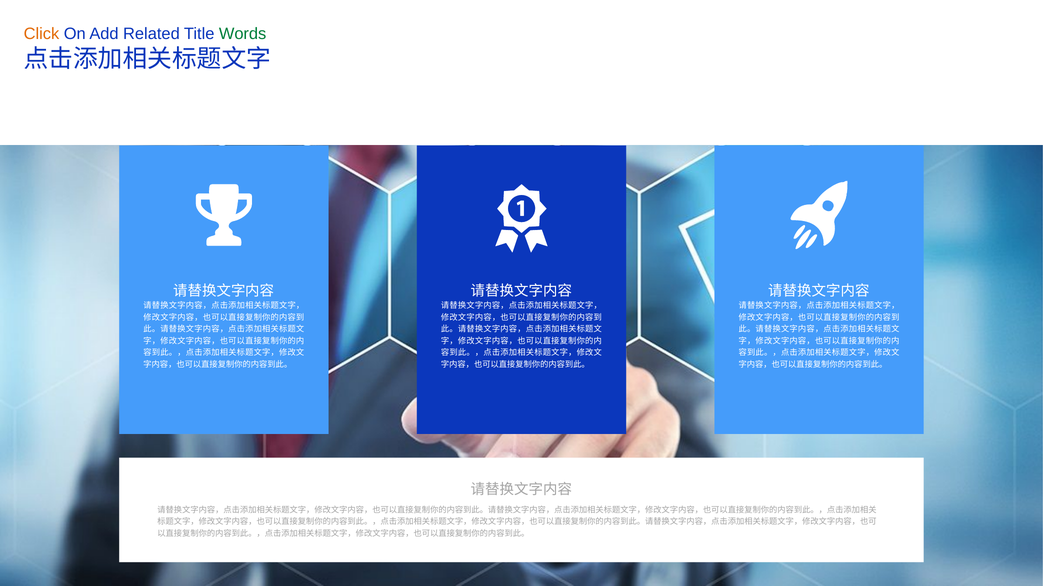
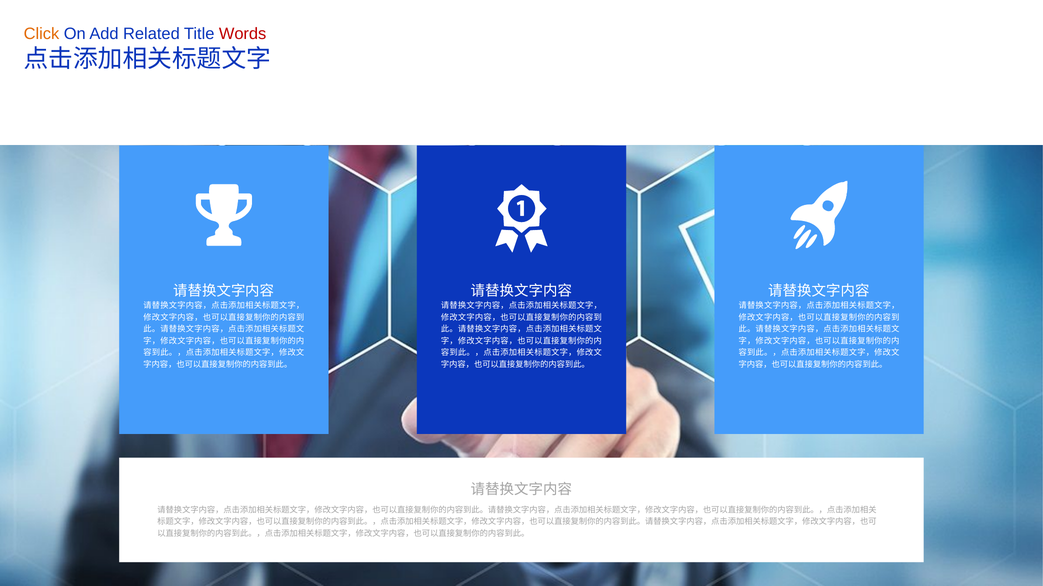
Words colour: green -> red
